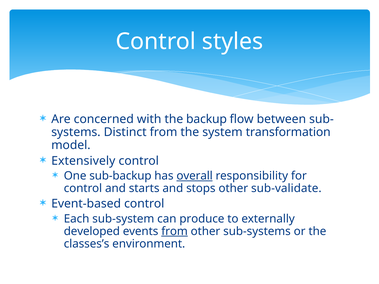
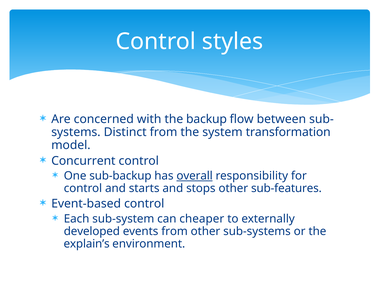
Extensively: Extensively -> Concurrent
sub-validate: sub-validate -> sub-features
produce: produce -> cheaper
from at (175, 231) underline: present -> none
classes’s: classes’s -> explain’s
